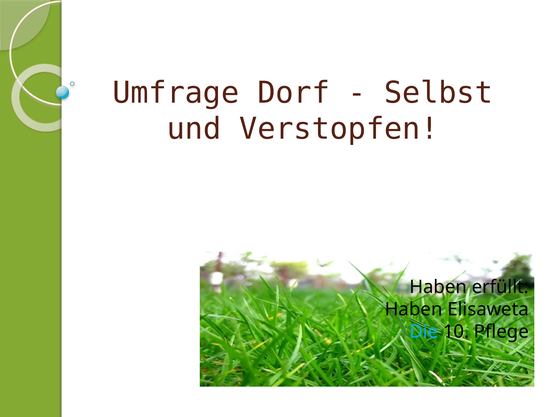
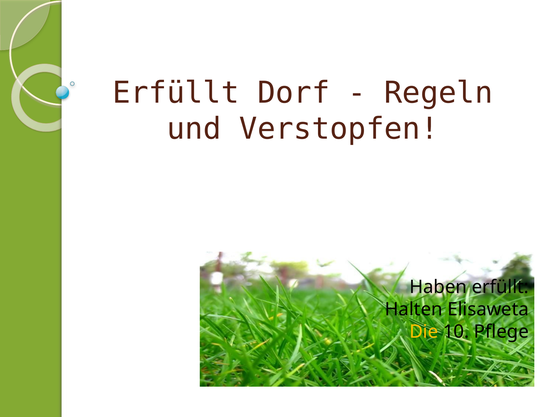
Umfrage at (176, 93): Umfrage -> Erfüllt
Selbst: Selbst -> Regeln
Haben at (414, 309): Haben -> Halten
Die colour: light blue -> yellow
